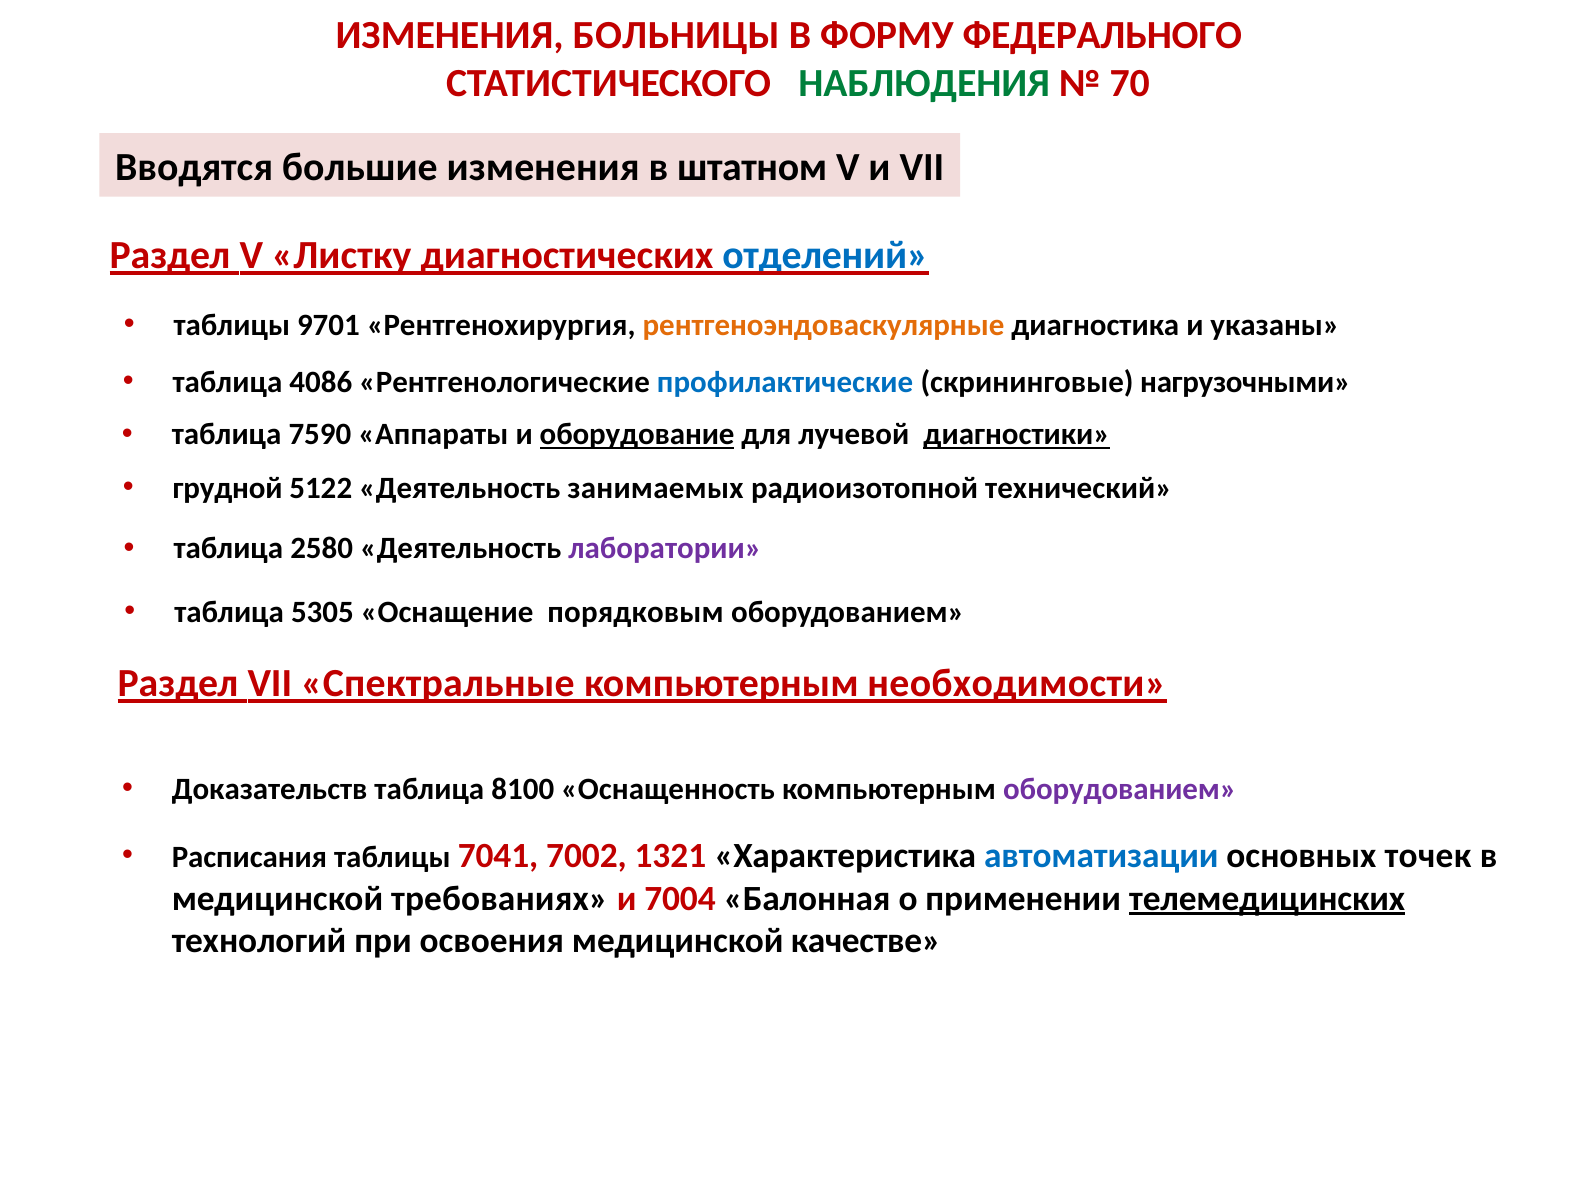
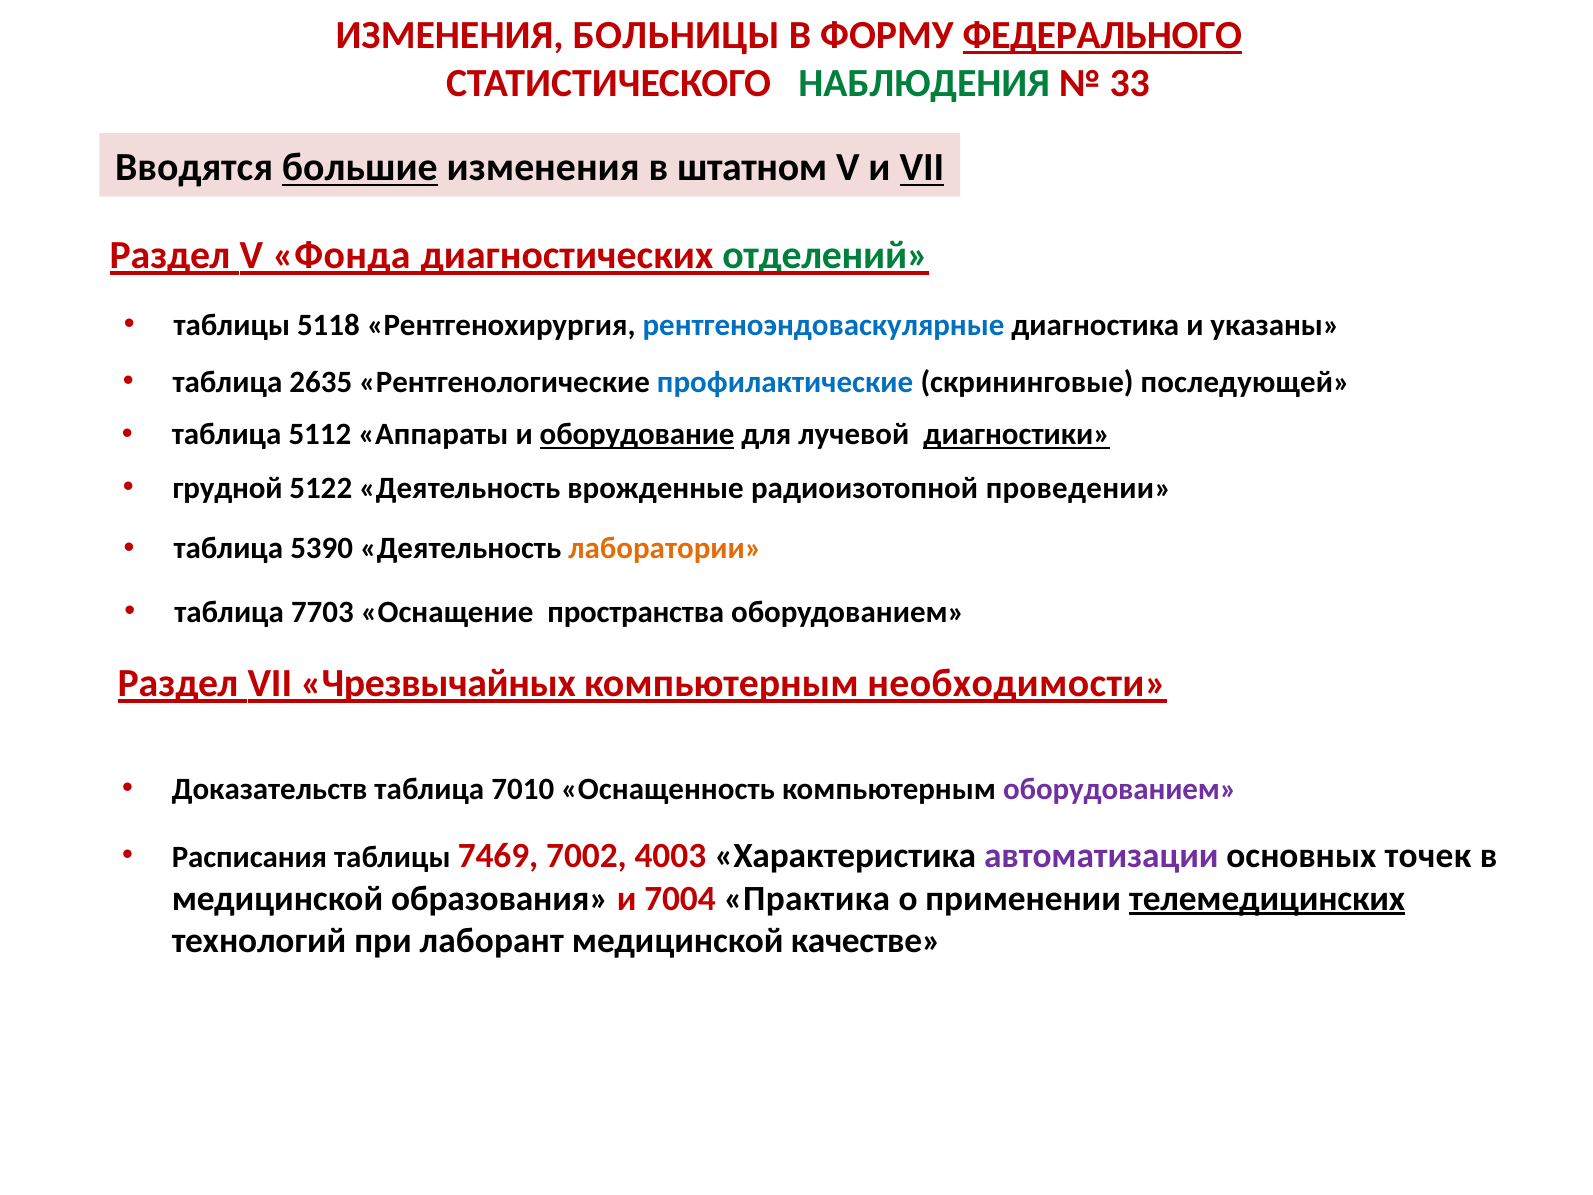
ФЕДЕРАЛЬНОГО underline: none -> present
70: 70 -> 33
большие underline: none -> present
VII at (922, 168) underline: none -> present
Листку: Листку -> Фонда
отделений colour: blue -> green
9701: 9701 -> 5118
рентгеноэндоваскулярные colour: orange -> blue
4086: 4086 -> 2635
нагрузочными: нагрузочными -> последующей
7590: 7590 -> 5112
занимаемых: занимаемых -> врожденные
технический: технический -> проведении
2580: 2580 -> 5390
лаборатории colour: purple -> orange
5305: 5305 -> 7703
порядковым: порядковым -> пространства
Спектральные: Спектральные -> Чрезвычайных
8100: 8100 -> 7010
7041: 7041 -> 7469
1321: 1321 -> 4003
автоматизации colour: blue -> purple
требованиях: требованиях -> образования
Балонная: Балонная -> Практика
освоения: освоения -> лаборант
